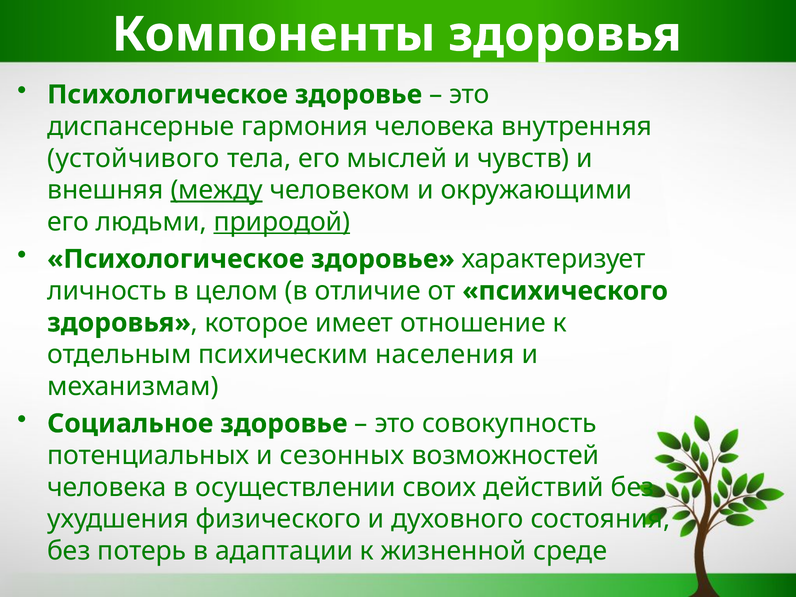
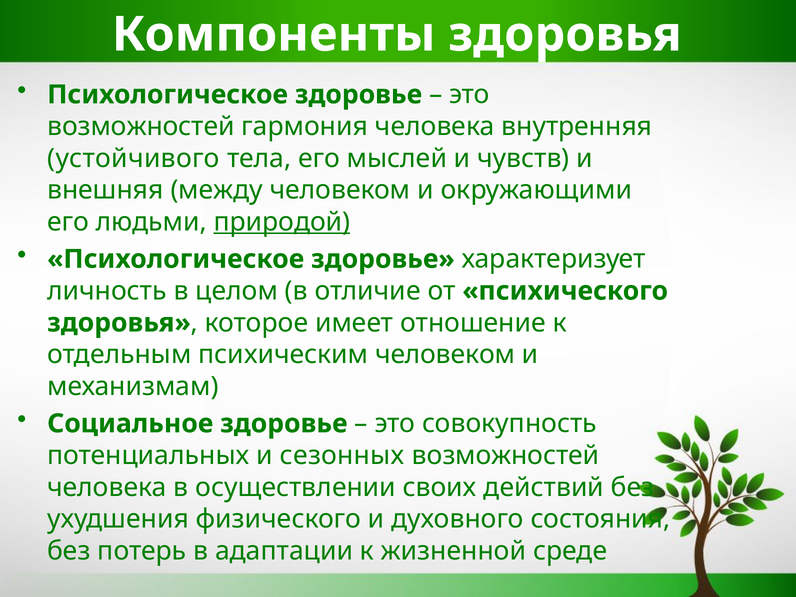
диспансерные at (141, 126): диспансерные -> возможностей
между underline: present -> none
психическим населения: населения -> человеком
